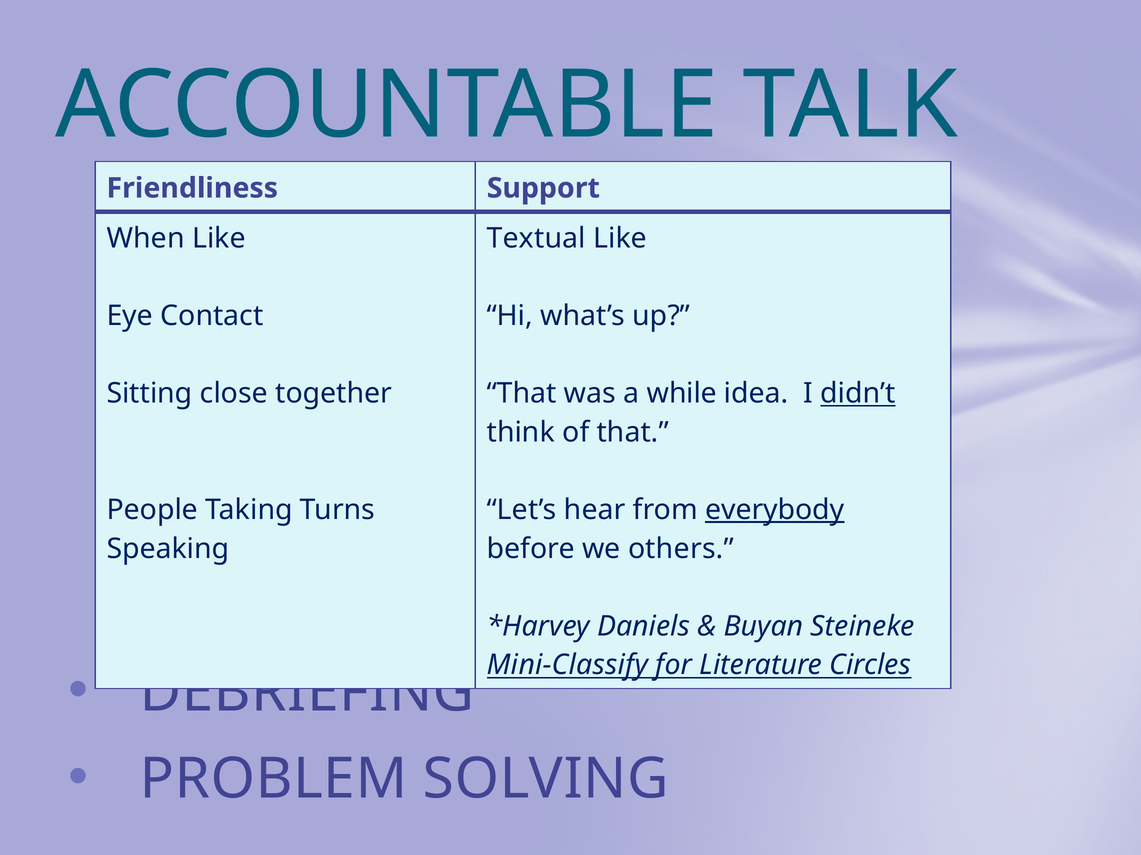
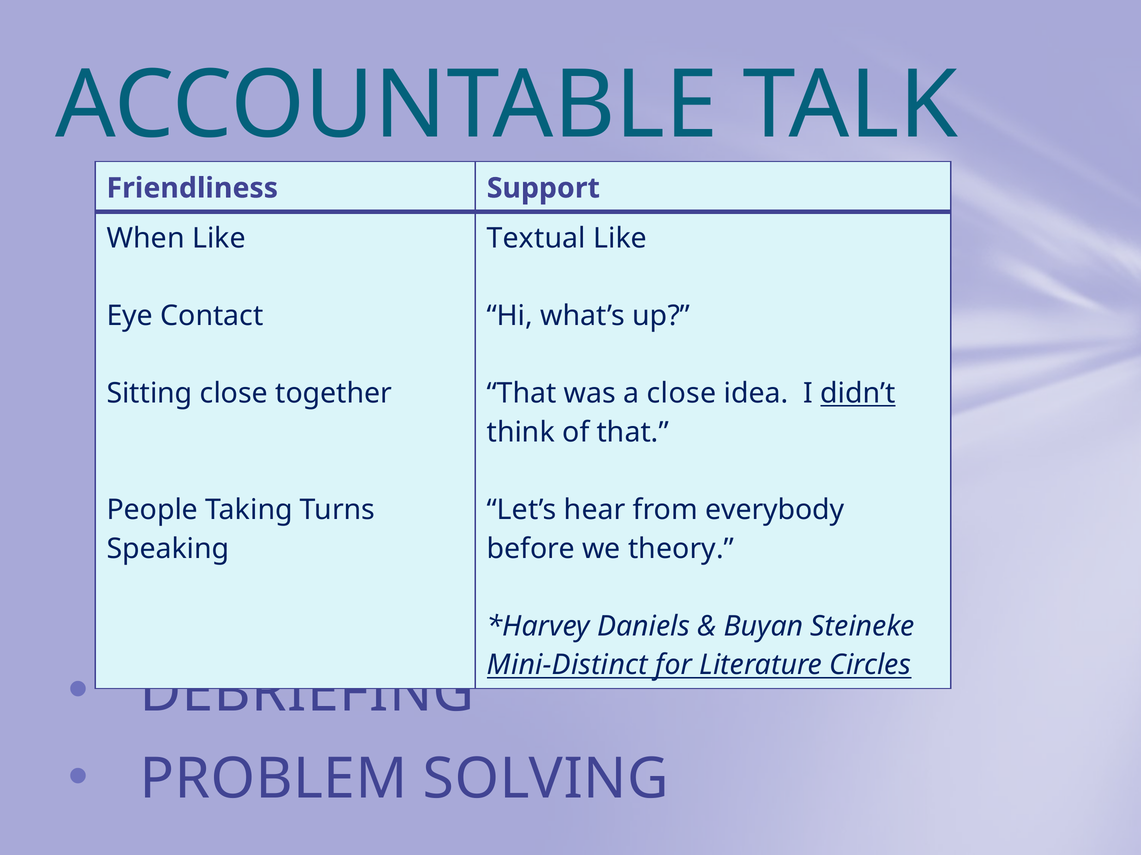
a while: while -> close
everybody underline: present -> none
others: others -> theory
Mini-Classify: Mini-Classify -> Mini-Distinct
